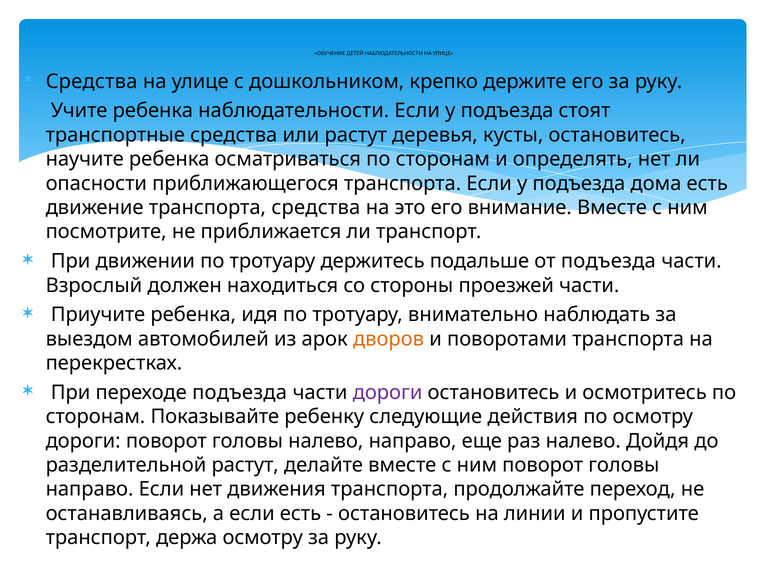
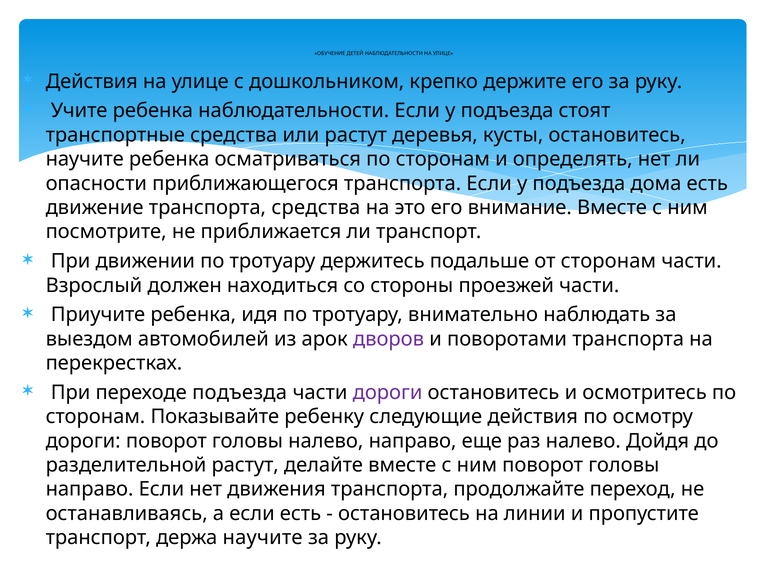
Средства at (92, 81): Средства -> Действия
от подъезда: подъезда -> сторонам
дворов colour: orange -> purple
держа осмотру: осмотру -> научите
